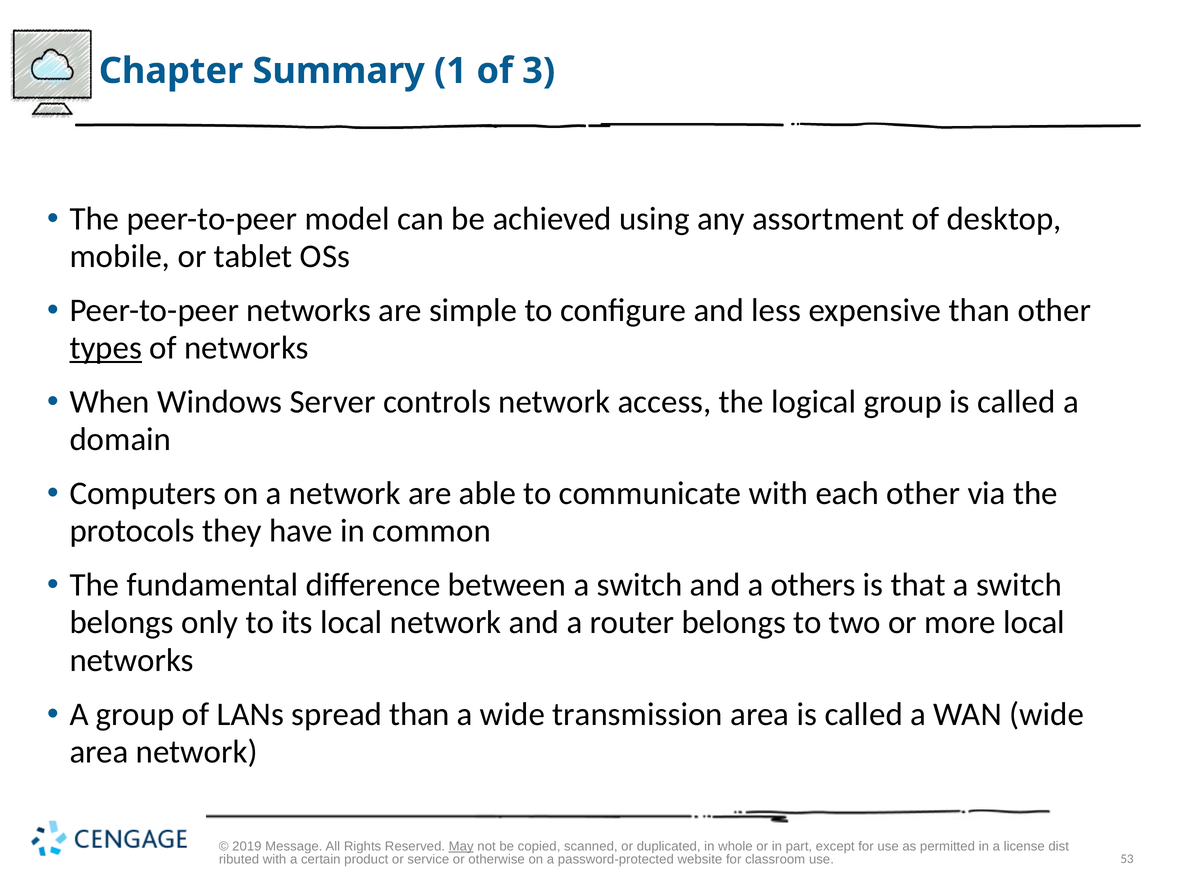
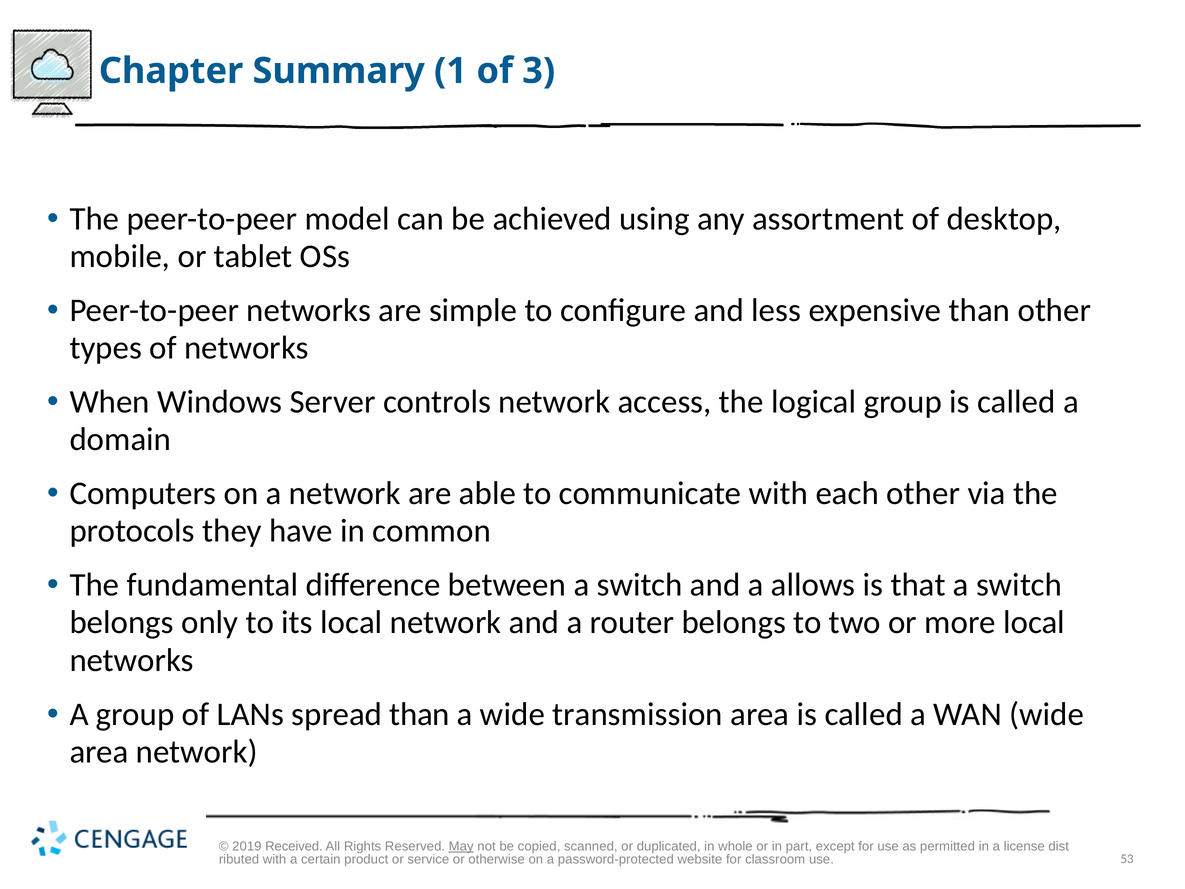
types underline: present -> none
others: others -> allows
Message: Message -> Received
